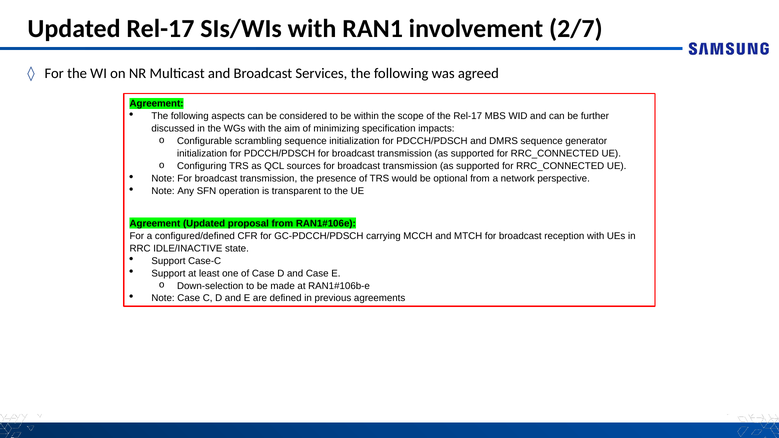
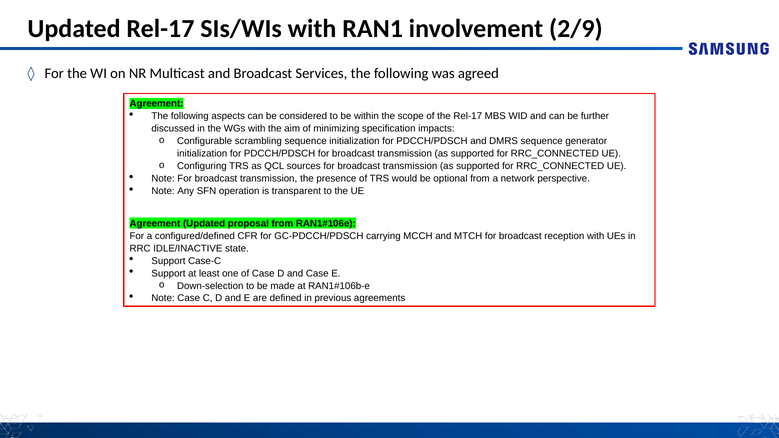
2/7: 2/7 -> 2/9
